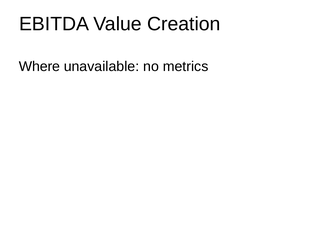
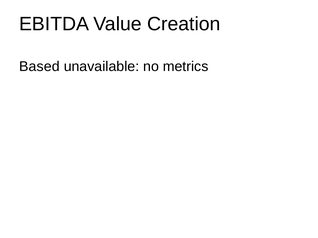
Where: Where -> Based
